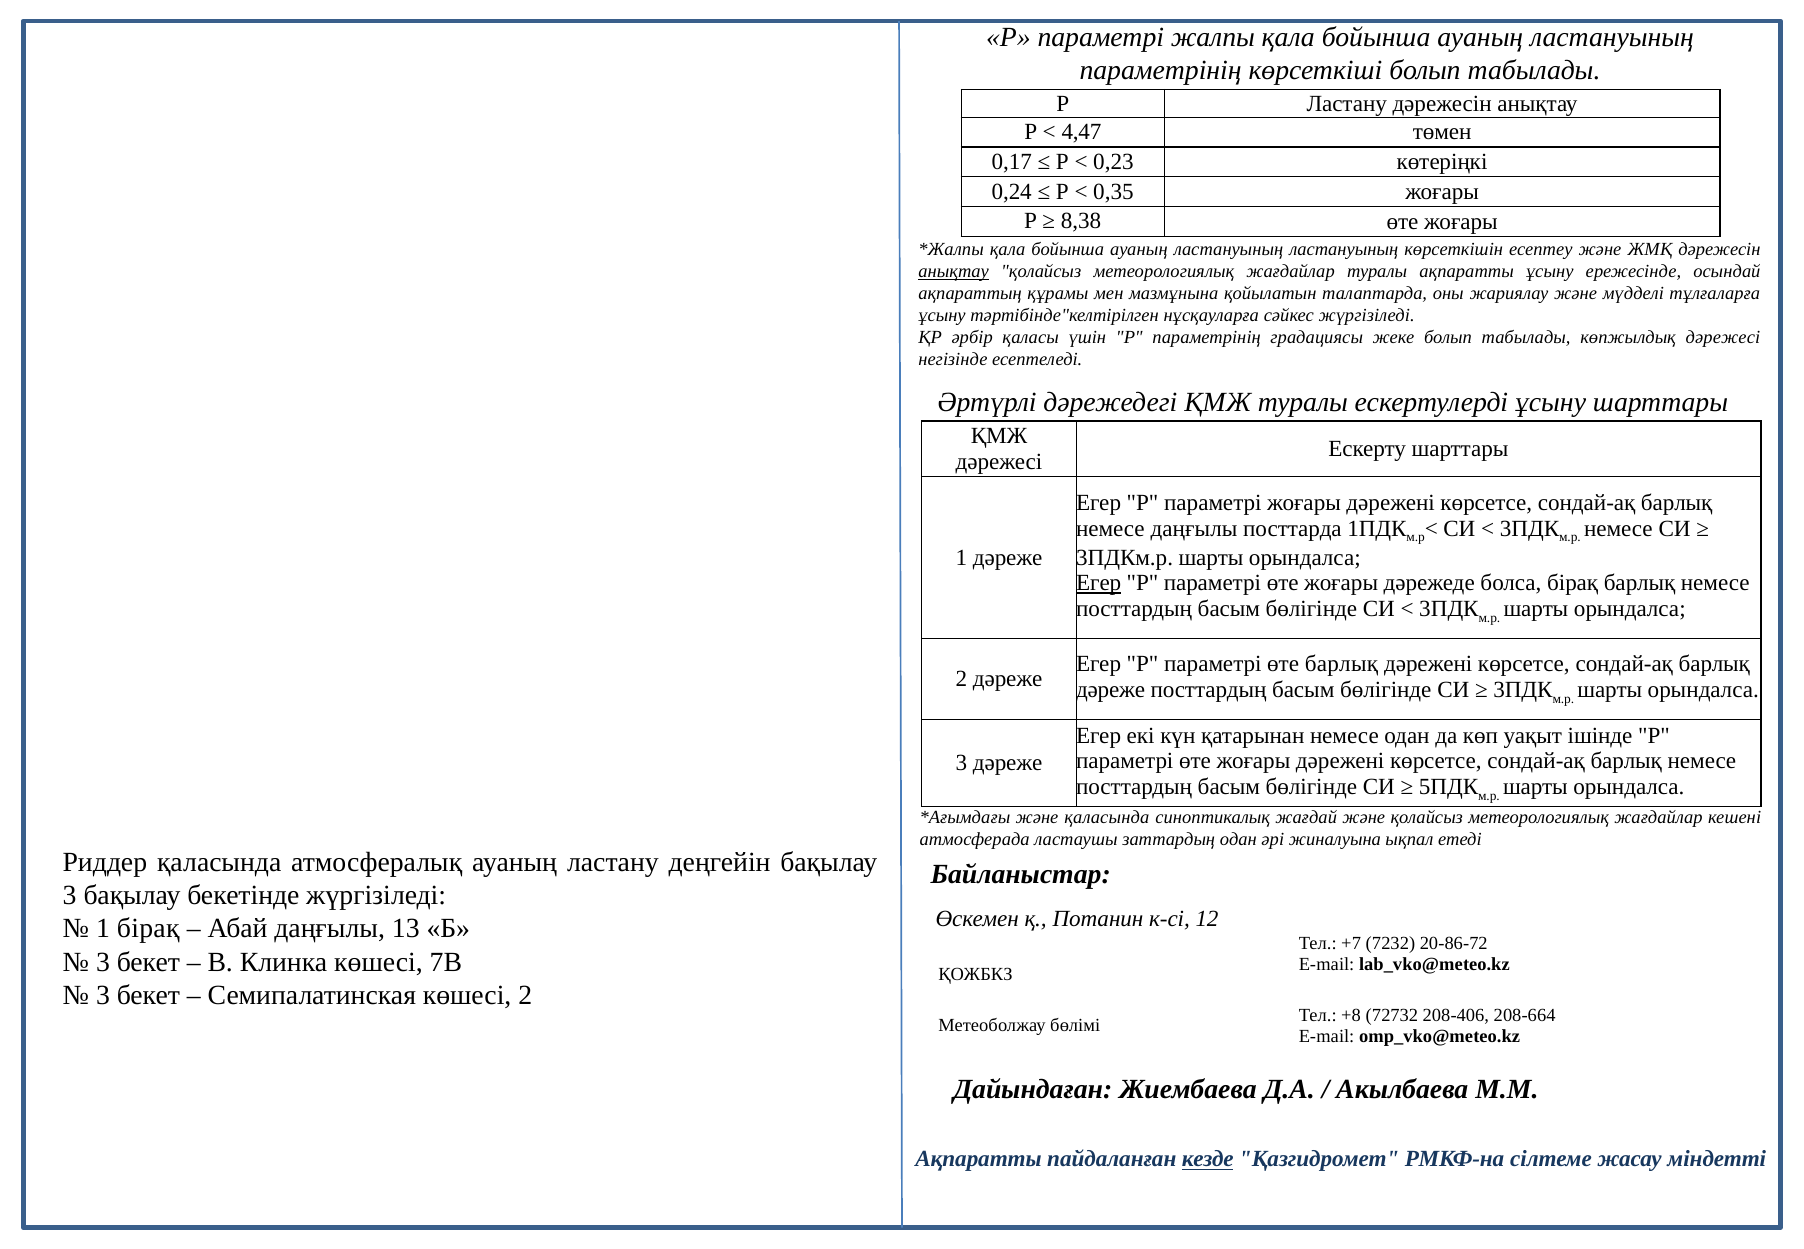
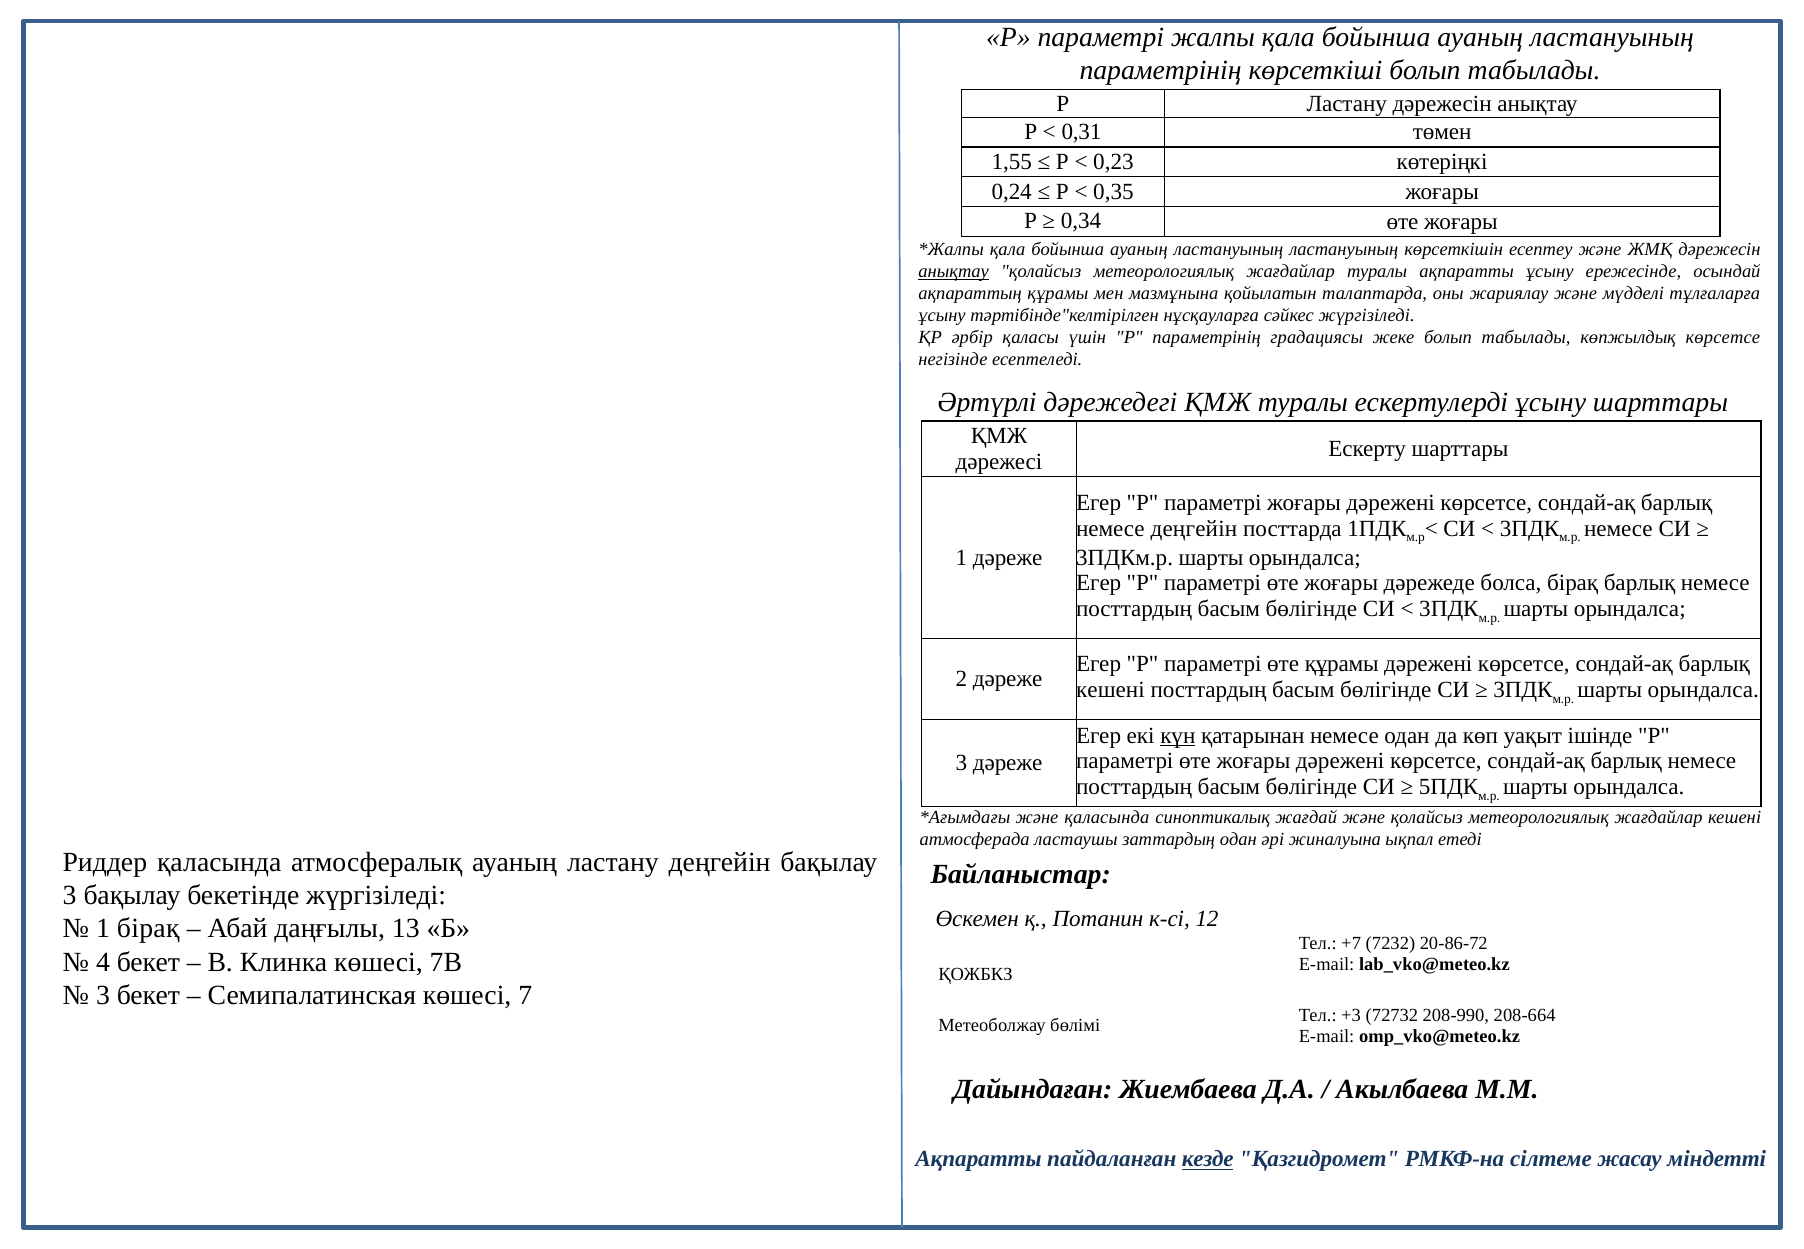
4,47: 4,47 -> 0,31
0,17: 0,17 -> 1,55
8,38: 8,38 -> 0,34
көпжылдық дәрежесі: дәрежесі -> көрсетсе
немесе даңғылы: даңғылы -> деңгейін
Егер at (1099, 583) underline: present -> none
өте барлық: барлық -> құрамы
дәреже at (1111, 690): дәреже -> кешені
күн underline: none -> present
3 at (103, 962): 3 -> 4
көшесі 2: 2 -> 7
+8: +8 -> +3
208-406: 208-406 -> 208-990
